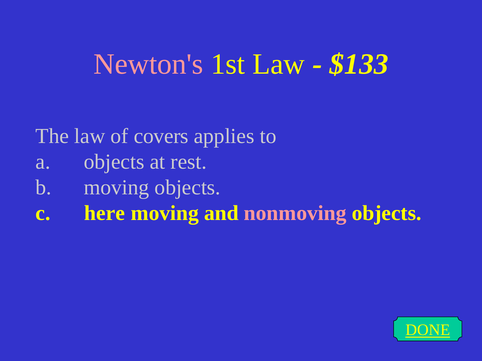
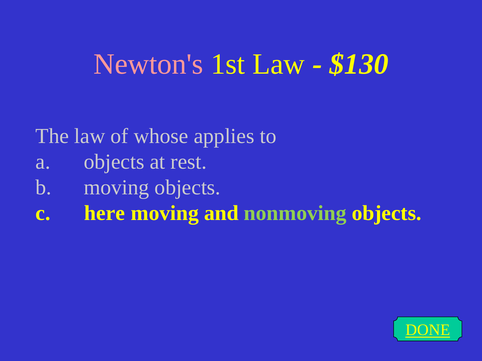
$133: $133 -> $130
covers: covers -> whose
nonmoving colour: pink -> light green
